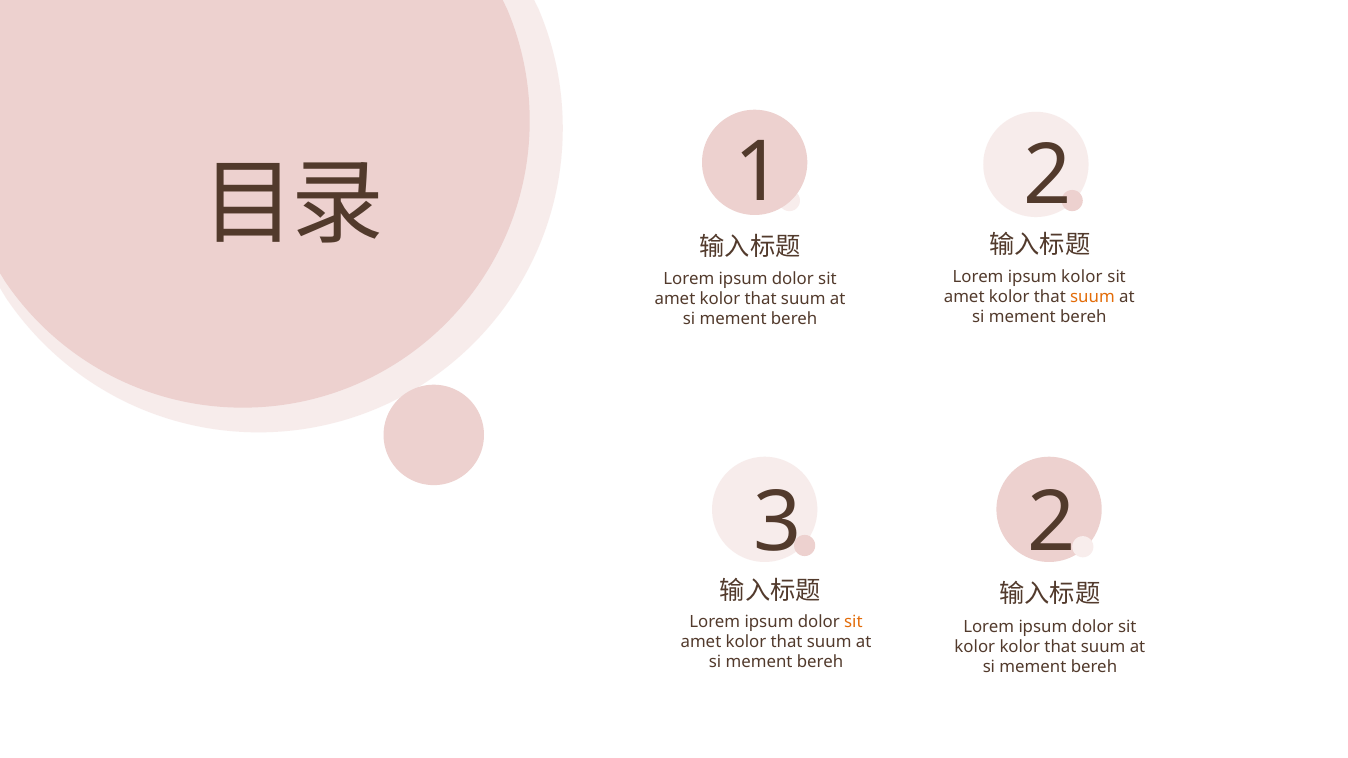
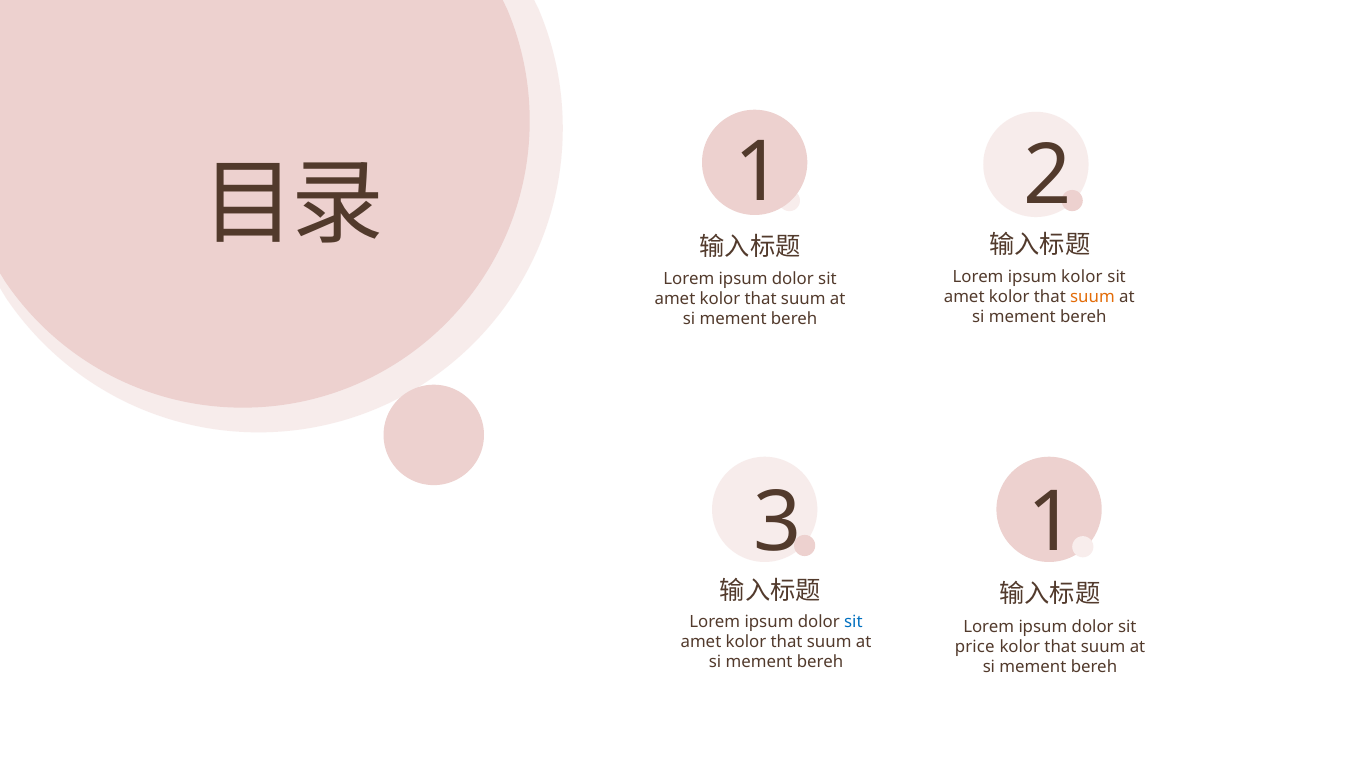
3 2: 2 -> 1
sit at (853, 622) colour: orange -> blue
kolor at (975, 647): kolor -> price
